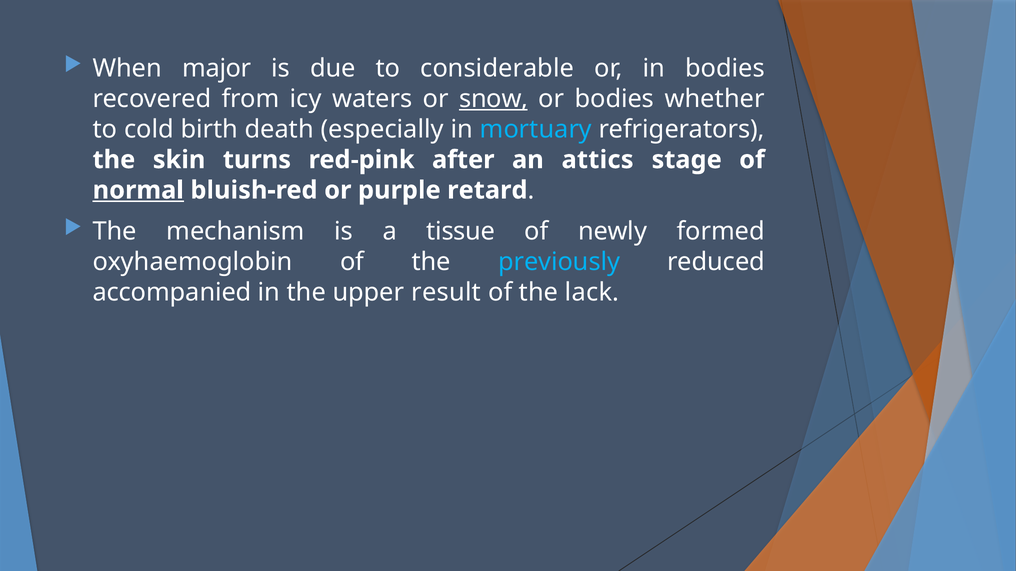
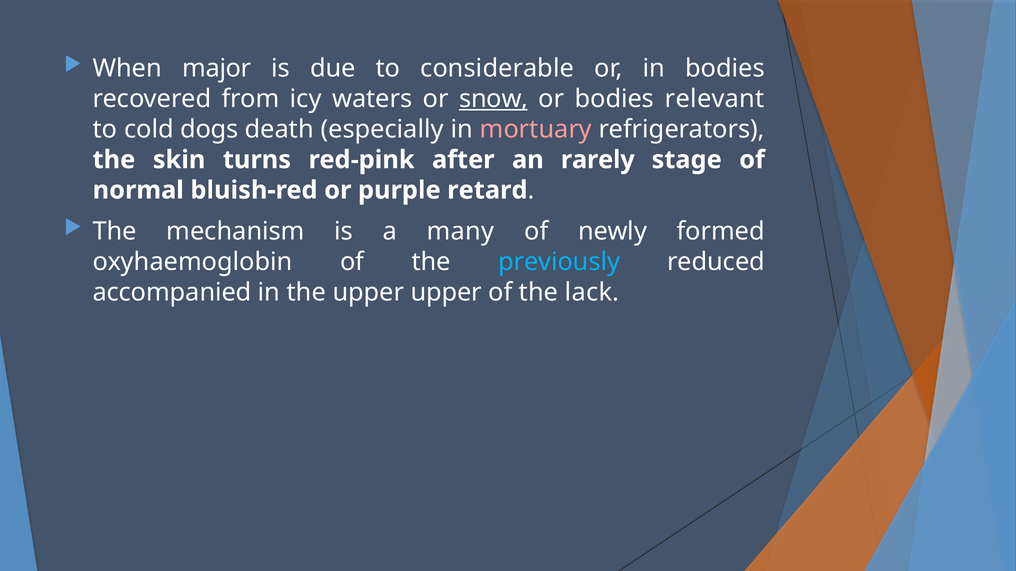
whether: whether -> relevant
birth: birth -> dogs
mortuary colour: light blue -> pink
attics: attics -> rarely
normal underline: present -> none
tissue: tissue -> many
upper result: result -> upper
